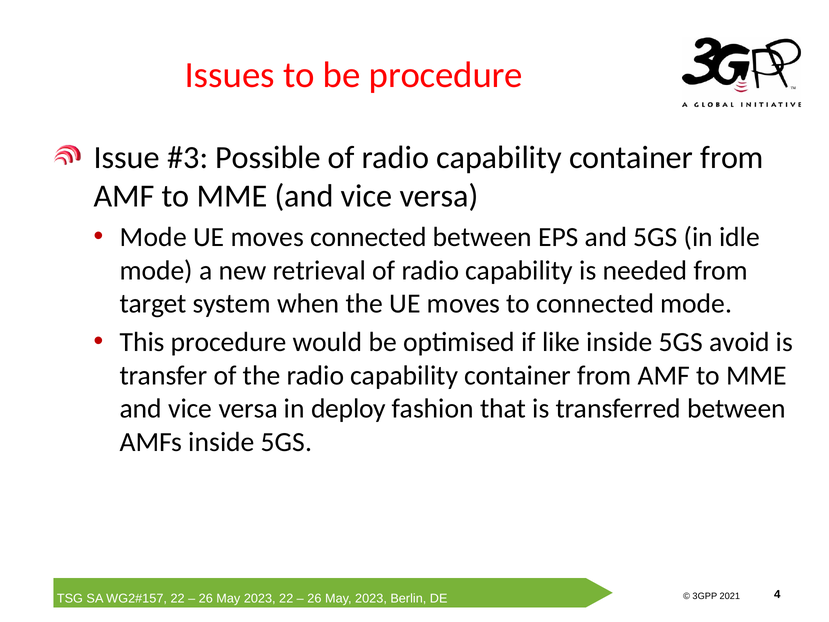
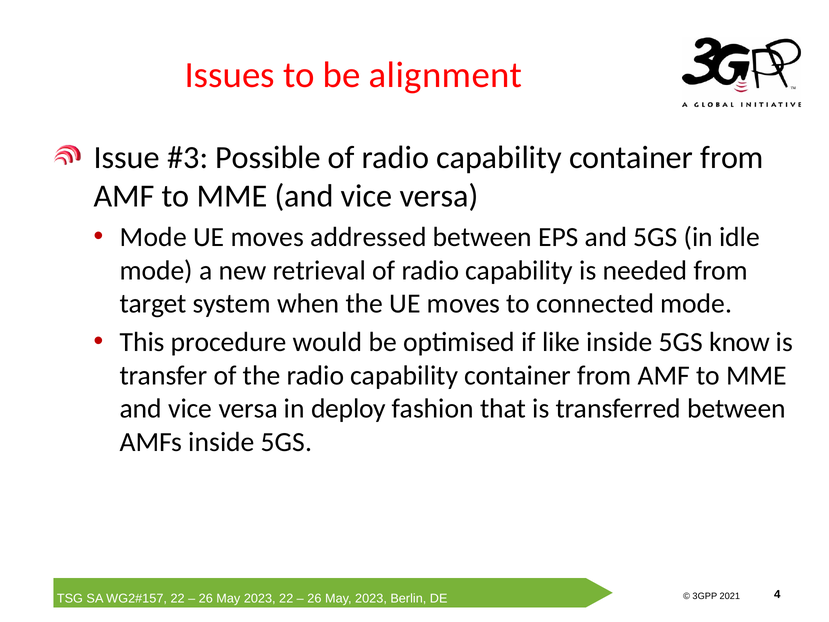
be procedure: procedure -> alignment
moves connected: connected -> addressed
avoid: avoid -> know
